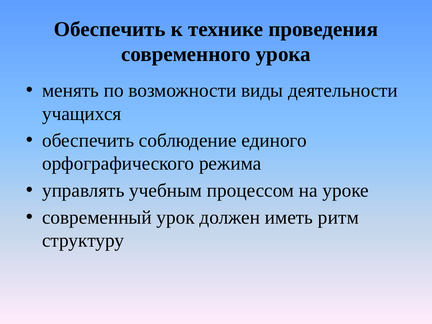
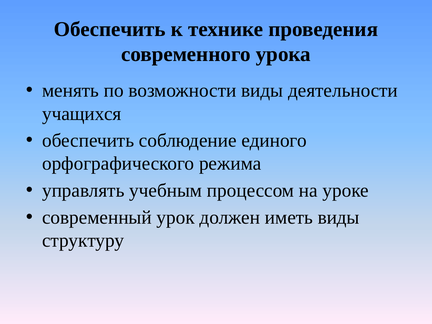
иметь ритм: ритм -> виды
